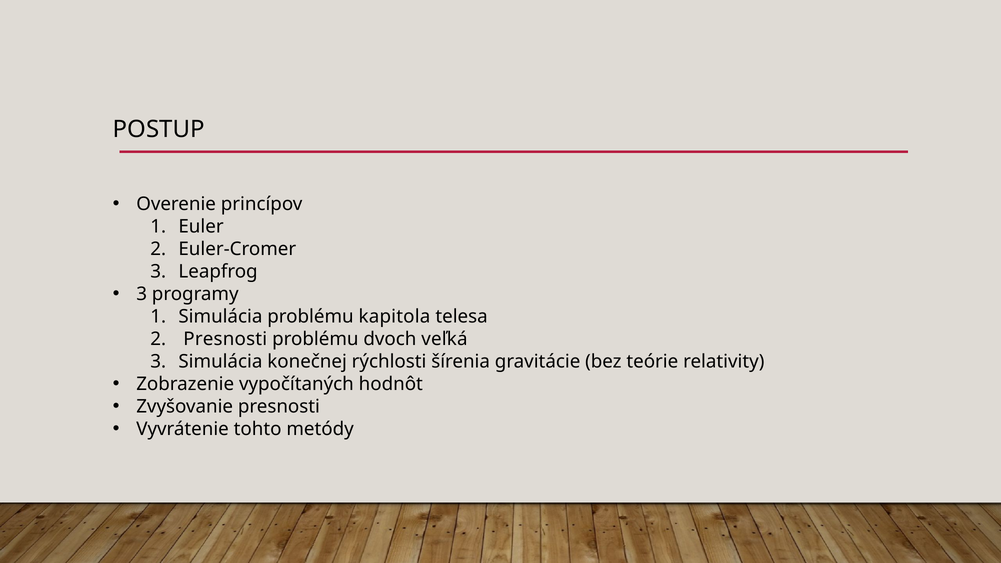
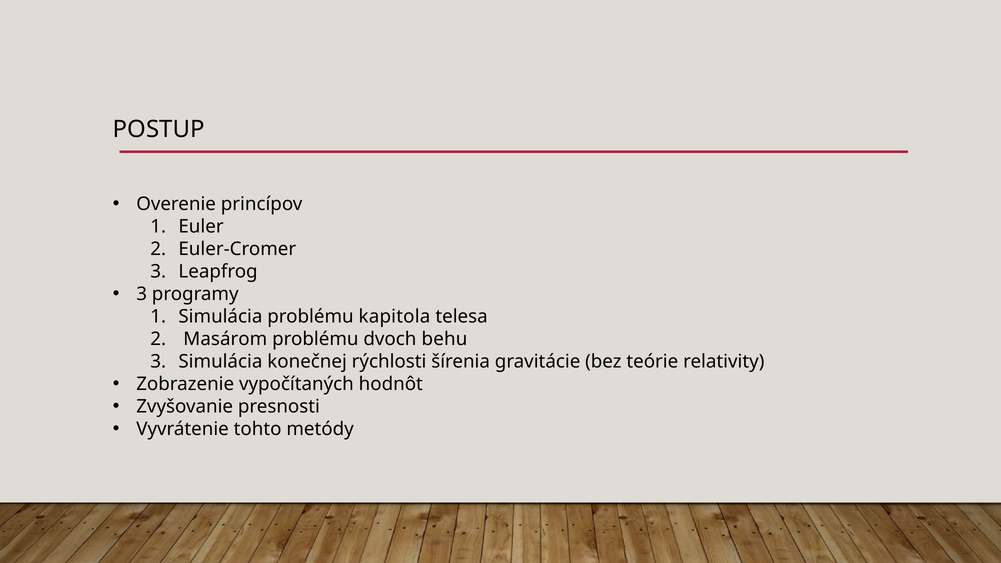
Presnosti at (225, 339): Presnosti -> Masárom
veľká: veľká -> behu
